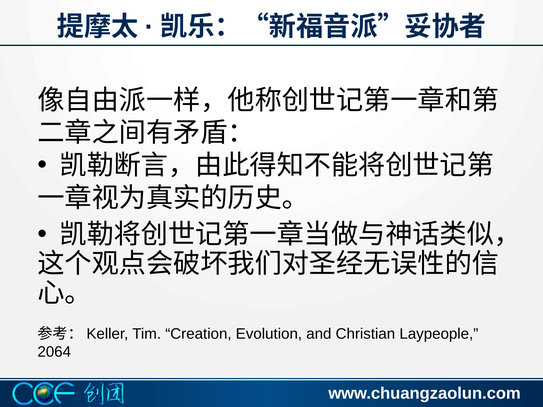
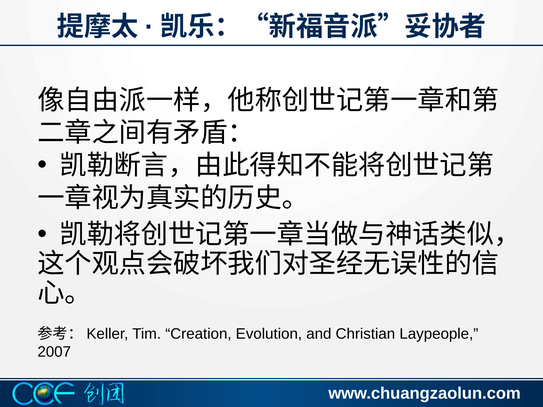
2064: 2064 -> 2007
